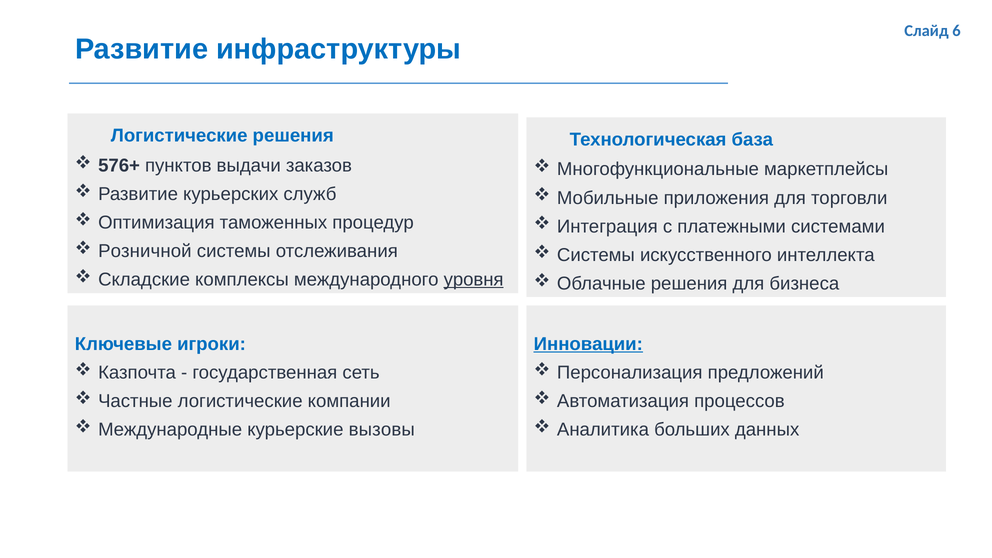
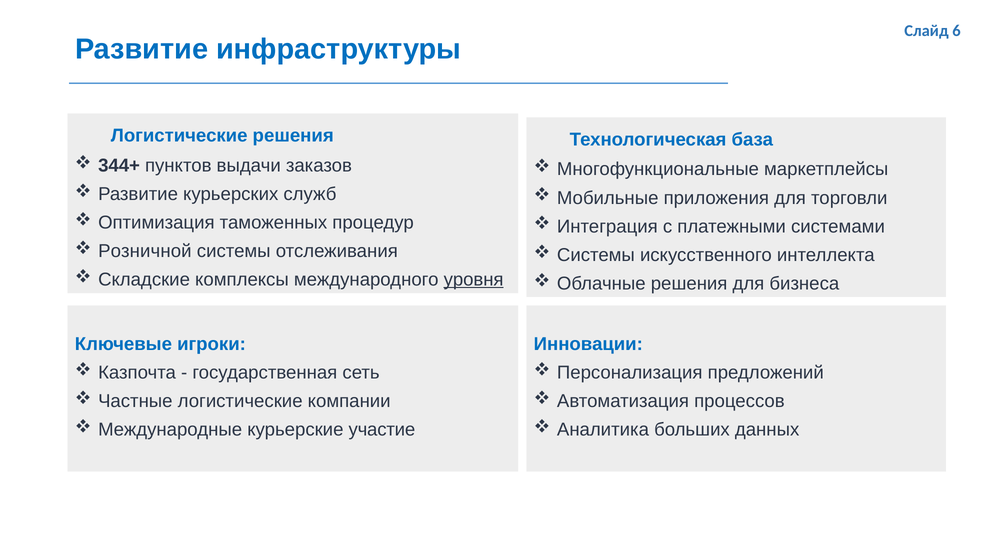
576+: 576+ -> 344+
Инновации underline: present -> none
вызовы: вызовы -> участие
